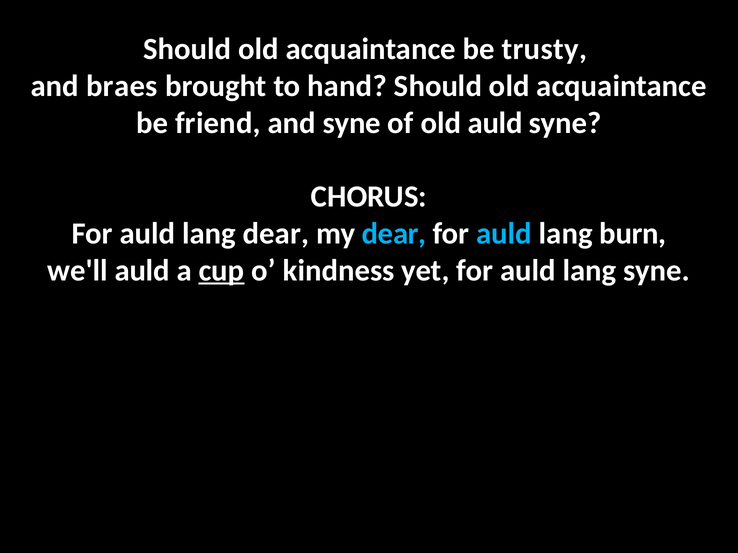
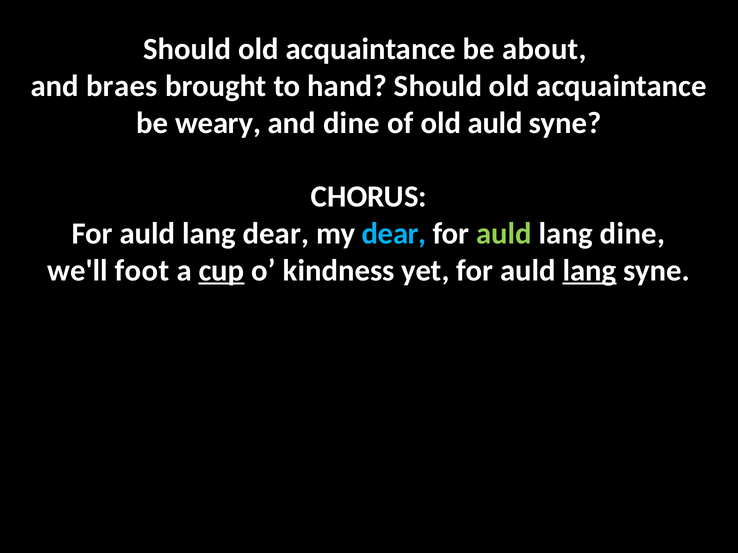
trusty: trusty -> about
friend: friend -> weary
and syne: syne -> dine
auld at (504, 234) colour: light blue -> light green
lang burn: burn -> dine
we'll auld: auld -> foot
lang at (590, 271) underline: none -> present
